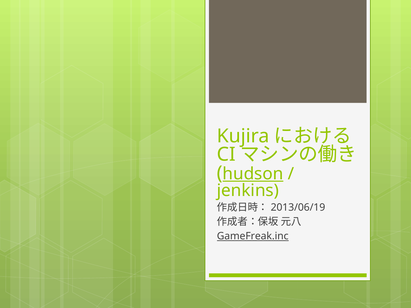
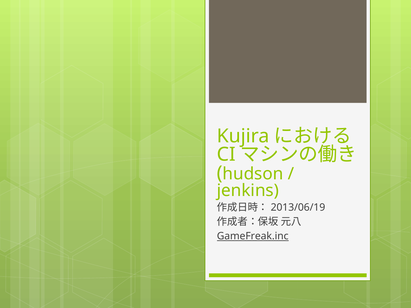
hudson underline: present -> none
